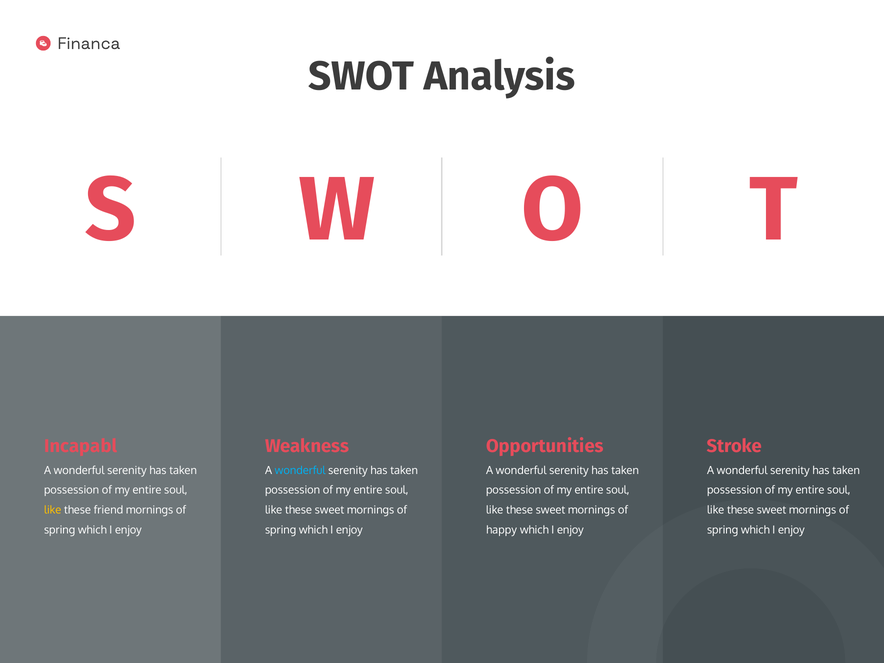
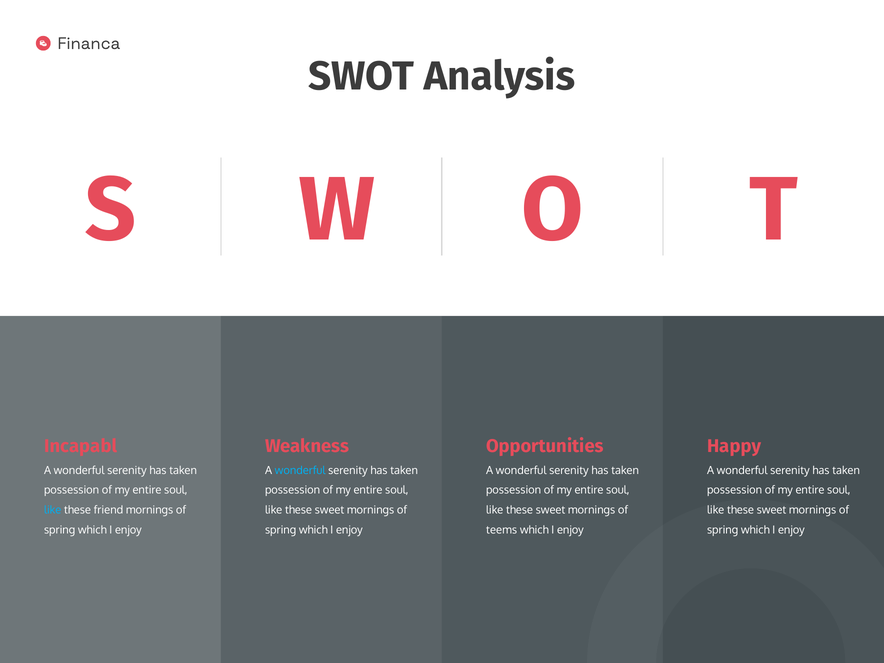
Stroke: Stroke -> Happy
like at (53, 510) colour: yellow -> light blue
happy: happy -> teems
